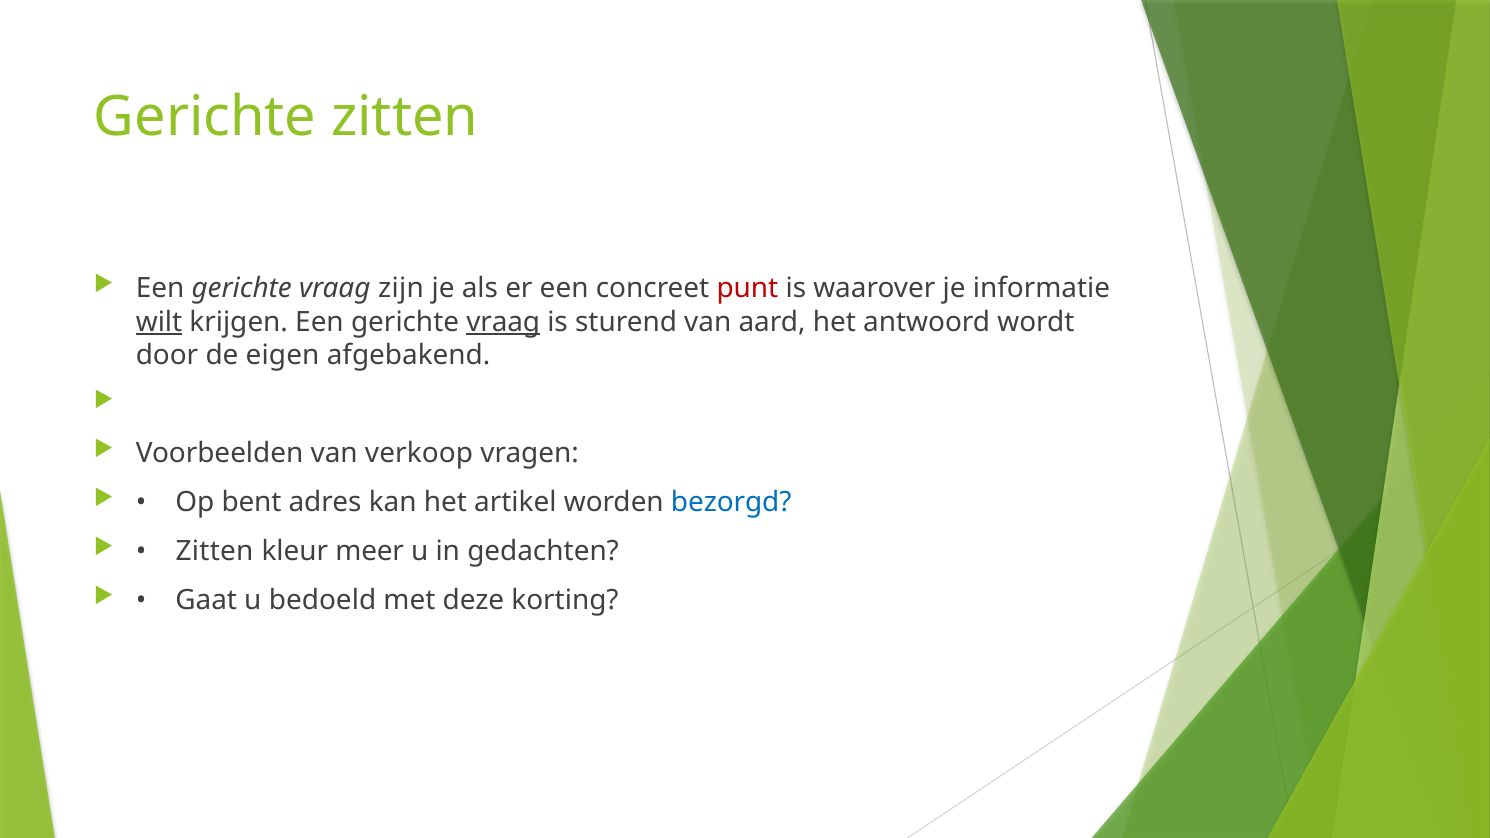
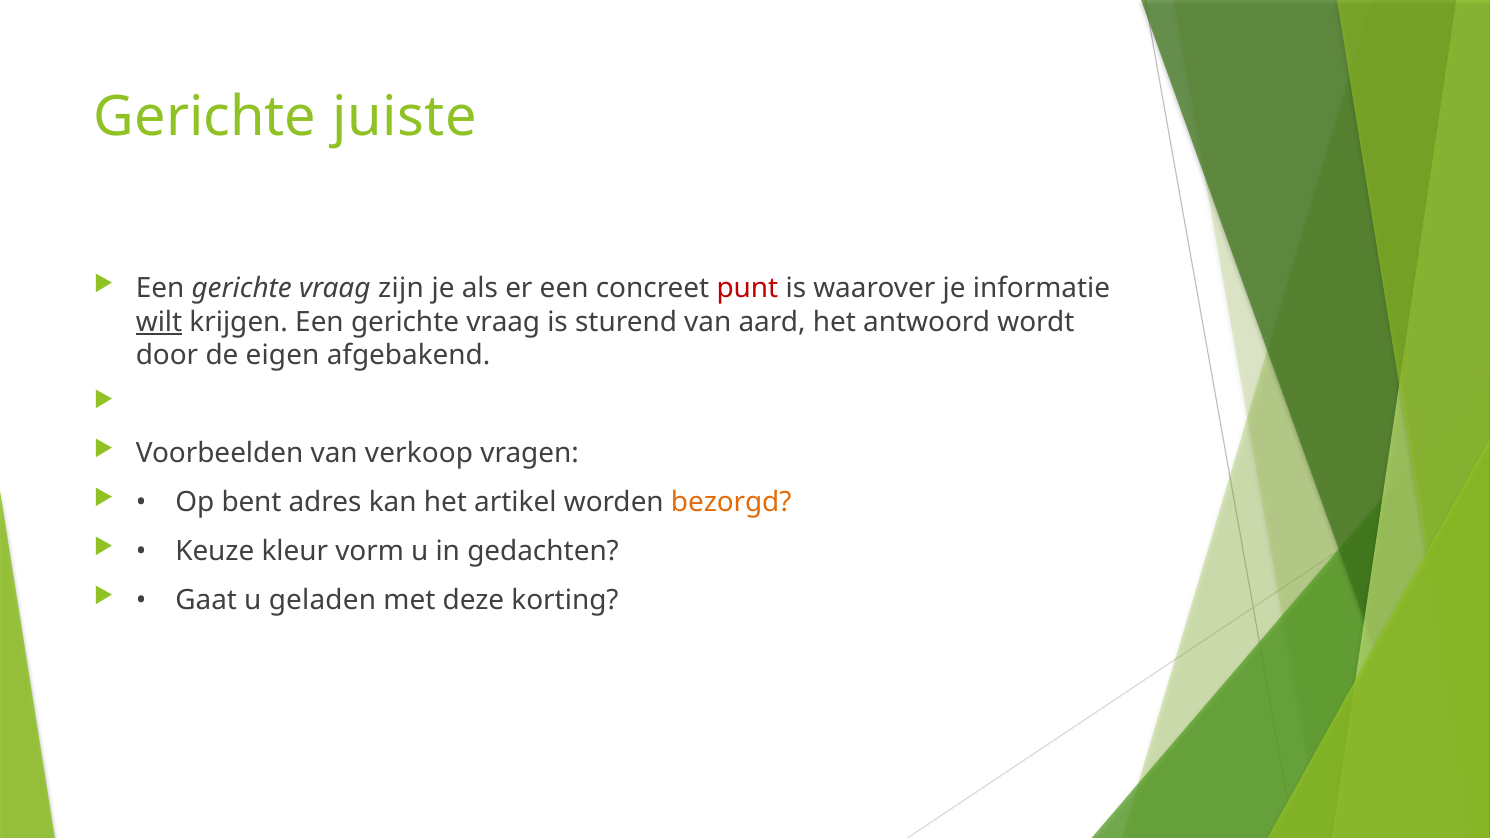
Gerichte zitten: zitten -> juiste
vraag at (503, 322) underline: present -> none
bezorgd colour: blue -> orange
Zitten at (215, 552): Zitten -> Keuze
meer: meer -> vorm
bedoeld: bedoeld -> geladen
